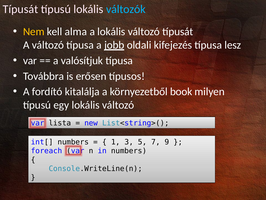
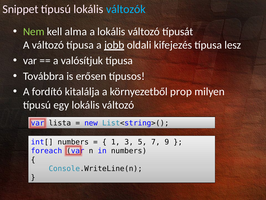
Típusát at (20, 9): Típusát -> Snippet
Nem colour: yellow -> light green
book: book -> prop
